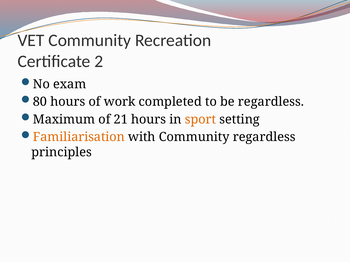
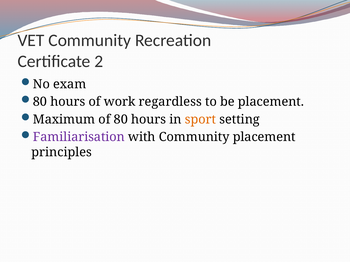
completed: completed -> regardless
be regardless: regardless -> placement
of 21: 21 -> 80
Familiarisation colour: orange -> purple
Community regardless: regardless -> placement
